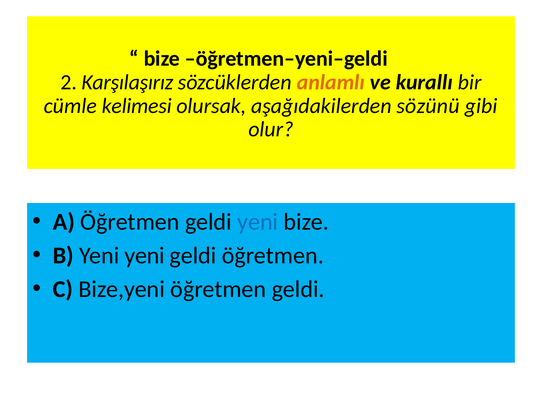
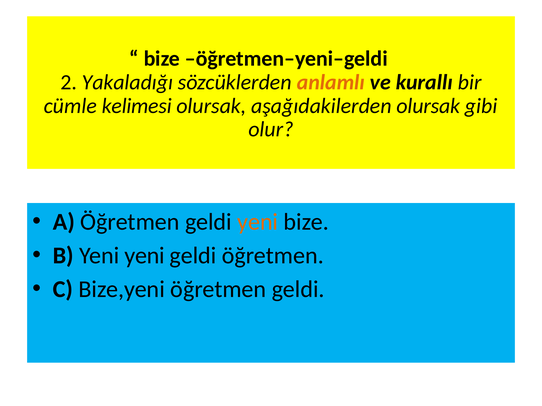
Karşılaşırız: Karşılaşırız -> Yakaladığı
aşağıdakilerden sözünü: sözünü -> olursak
yeni at (258, 222) colour: blue -> orange
